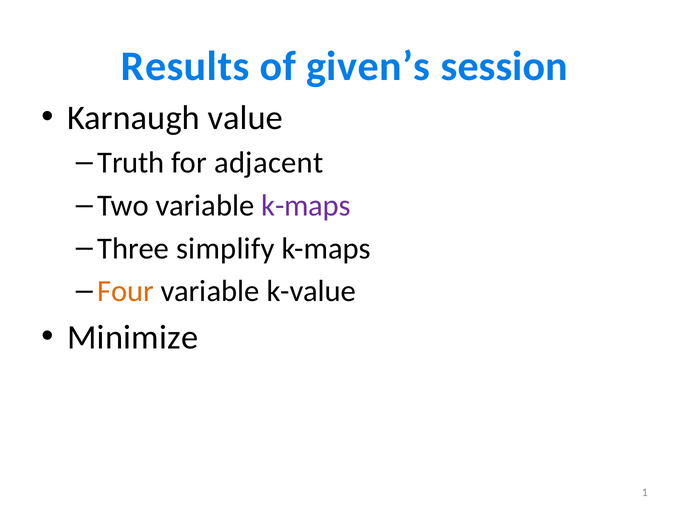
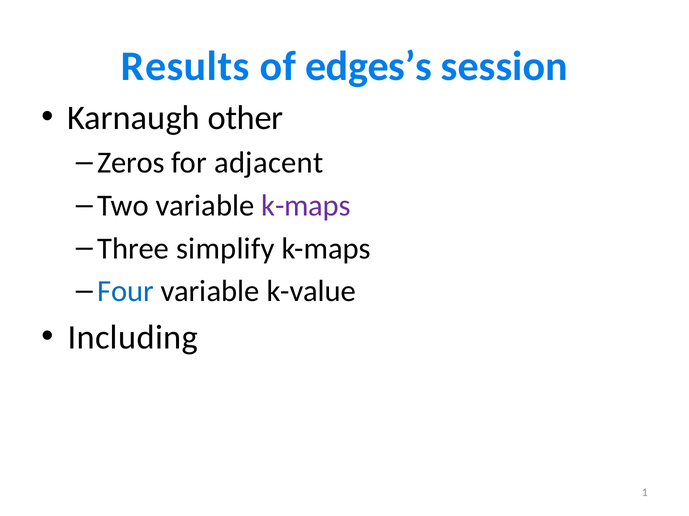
given’s: given’s -> edges’s
value: value -> other
Truth: Truth -> Zeros
Four colour: orange -> blue
Minimize: Minimize -> Including
